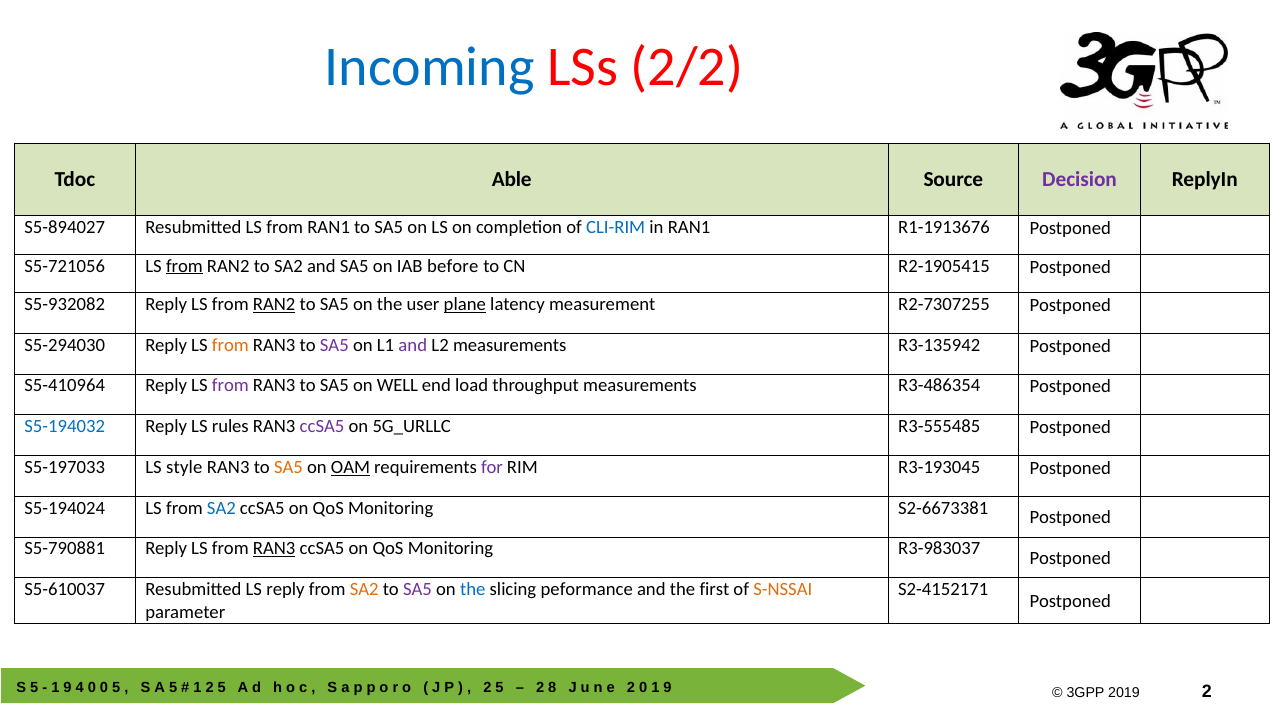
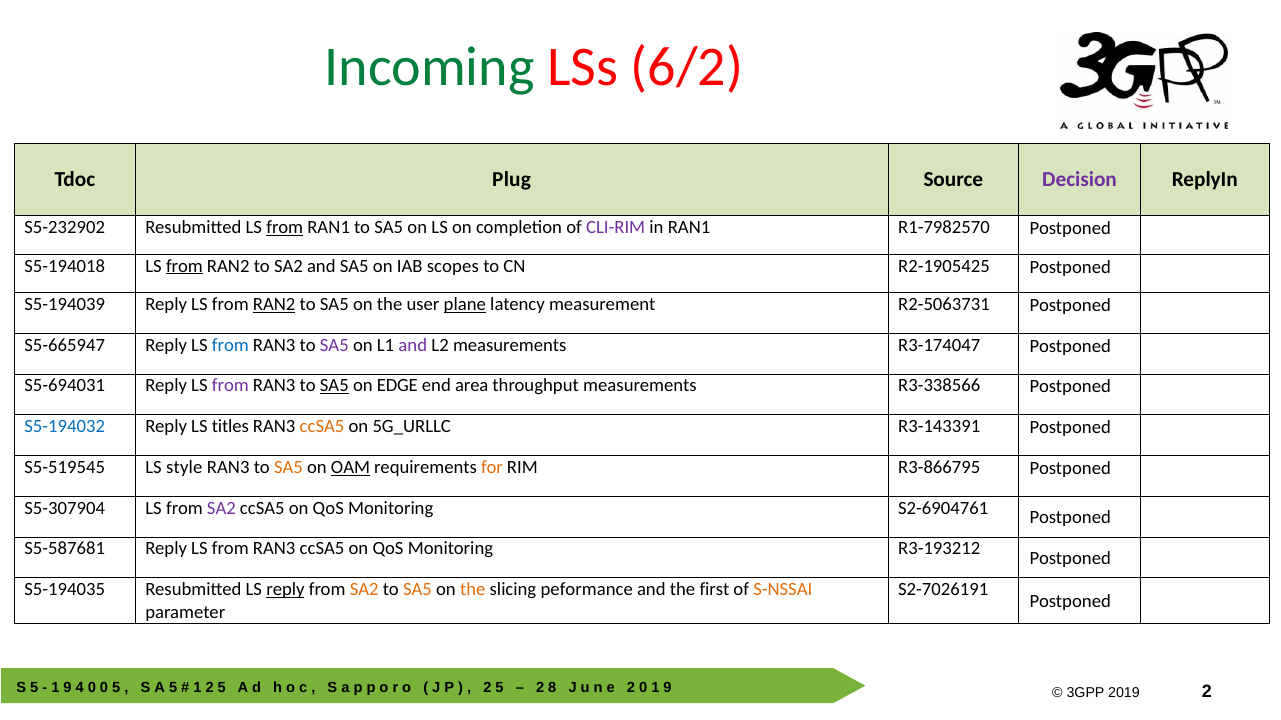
Incoming colour: blue -> green
2/2: 2/2 -> 6/2
Able: Able -> Plug
S5-894027: S5-894027 -> S5-232902
from at (285, 228) underline: none -> present
CLI-RIM colour: blue -> purple
R1-1913676: R1-1913676 -> R1-7982570
S5-721056: S5-721056 -> S5-194018
before: before -> scopes
R2-1905415: R2-1905415 -> R2-1905425
S5-932082: S5-932082 -> S5-194039
R2-7307255: R2-7307255 -> R2-5063731
S5-294030: S5-294030 -> S5-665947
from at (230, 345) colour: orange -> blue
R3-135942: R3-135942 -> R3-174047
S5-410964: S5-410964 -> S5-694031
SA5 at (334, 386) underline: none -> present
WELL: WELL -> EDGE
load: load -> area
R3-486354: R3-486354 -> R3-338566
rules: rules -> titles
ccSA5 at (322, 427) colour: purple -> orange
R3-555485: R3-555485 -> R3-143391
S5-197033: S5-197033 -> S5-519545
for colour: purple -> orange
R3-193045: R3-193045 -> R3-866795
S5-194024: S5-194024 -> S5-307904
SA2 at (221, 508) colour: blue -> purple
S2-6673381: S2-6673381 -> S2-6904761
S5-790881: S5-790881 -> S5-587681
RAN3 at (274, 549) underline: present -> none
R3-983037: R3-983037 -> R3-193212
S5-610037: S5-610037 -> S5-194035
reply at (285, 590) underline: none -> present
SA5 at (417, 590) colour: purple -> orange
the at (473, 590) colour: blue -> orange
S2-4152171: S2-4152171 -> S2-7026191
